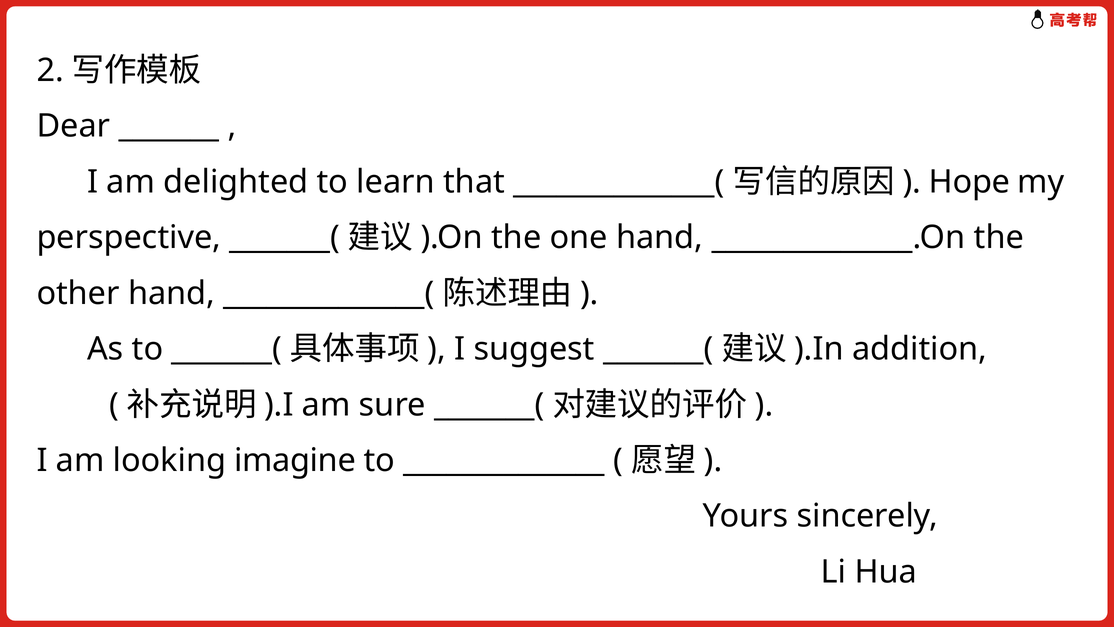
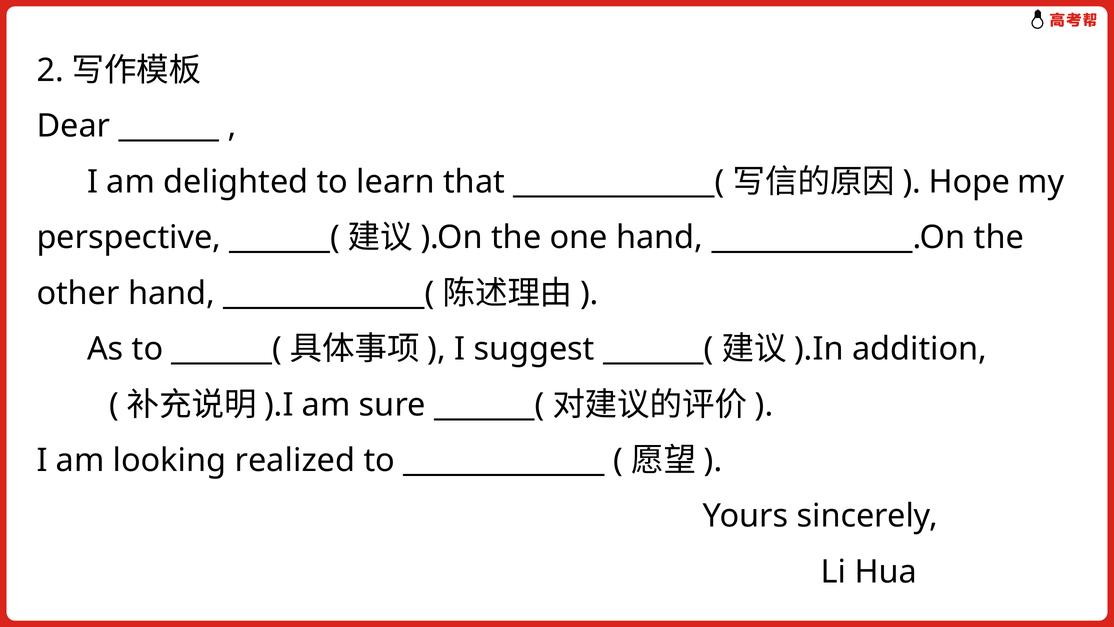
imagine: imagine -> realized
